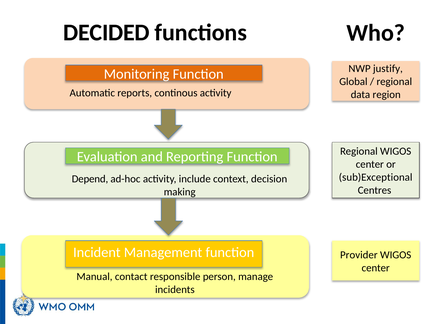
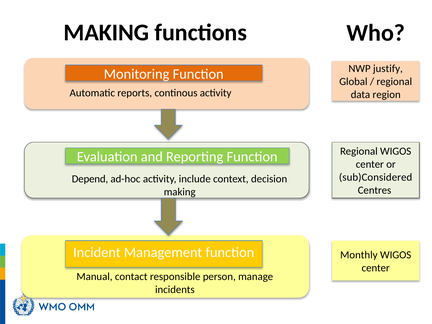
DECIDED at (106, 32): DECIDED -> MAKING
sub)Exceptional: sub)Exceptional -> sub)Considered
Provider: Provider -> Monthly
